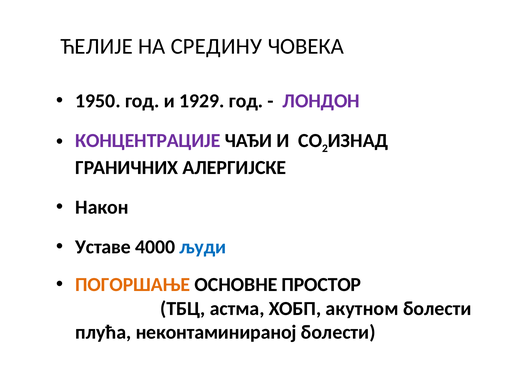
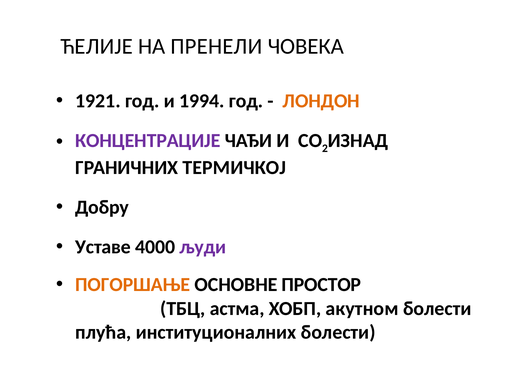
СРЕДИНУ: СРЕДИНУ -> ПРЕНЕЛИ
1950: 1950 -> 1921
1929: 1929 -> 1994
ЛОНДОН colour: purple -> orange
АЛЕРГИЈСКЕ: АЛЕРГИЈСКЕ -> ТЕРМИЧКОЈ
Након: Након -> Добру
људи colour: blue -> purple
неконтаминираној: неконтаминираној -> институционалних
